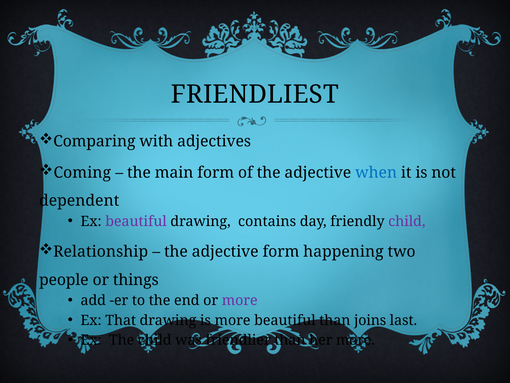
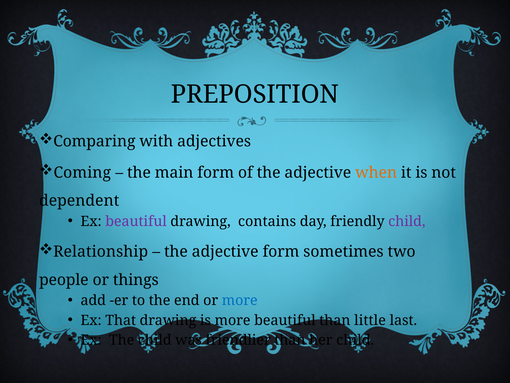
FRIENDLIEST: FRIENDLIEST -> PREPOSITION
when colour: blue -> orange
happening: happening -> sometimes
more at (240, 300) colour: purple -> blue
joins: joins -> little
her more: more -> child
